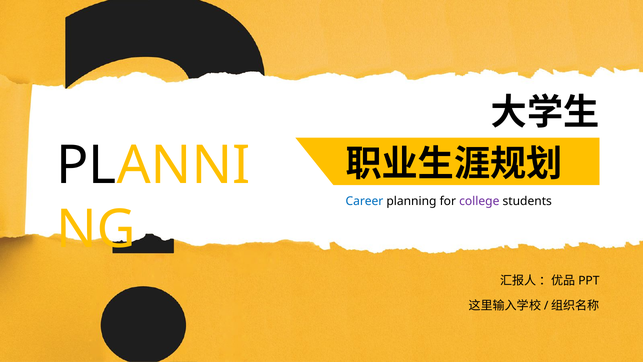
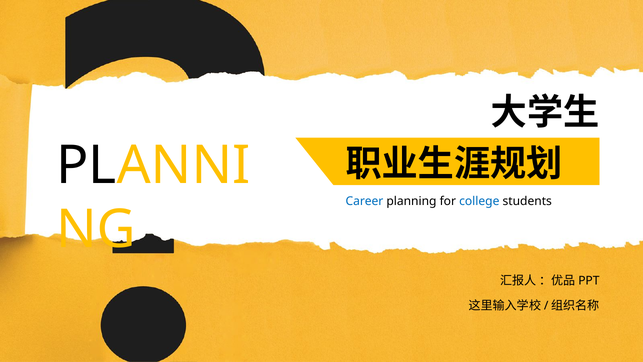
college colour: purple -> blue
